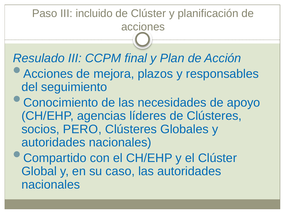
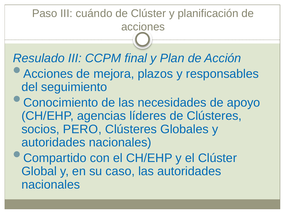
incluido: incluido -> cuándo
